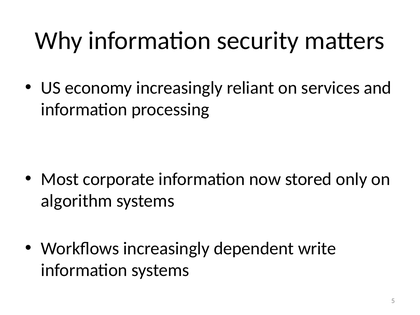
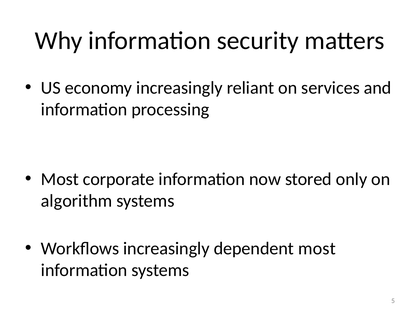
dependent write: write -> most
